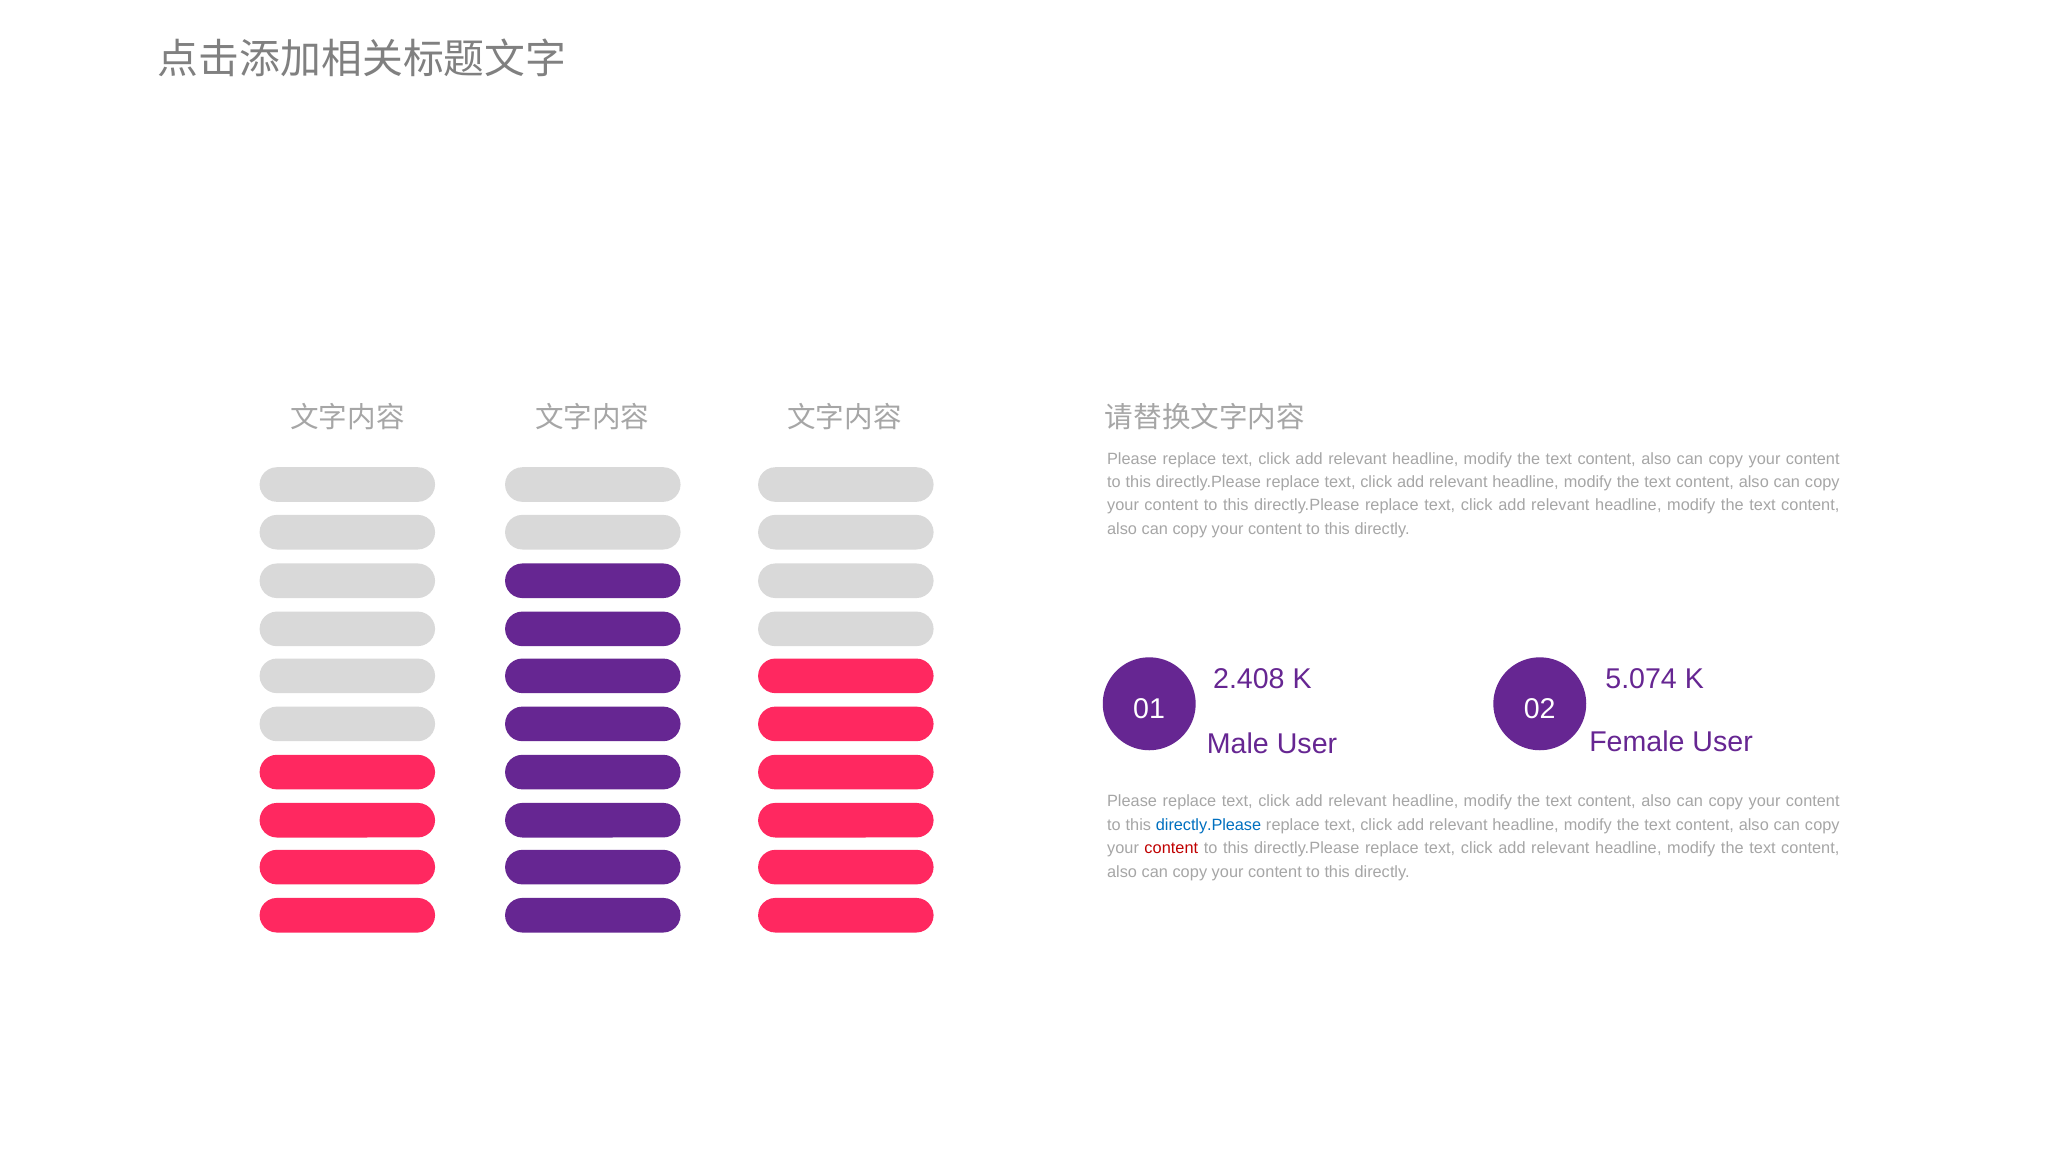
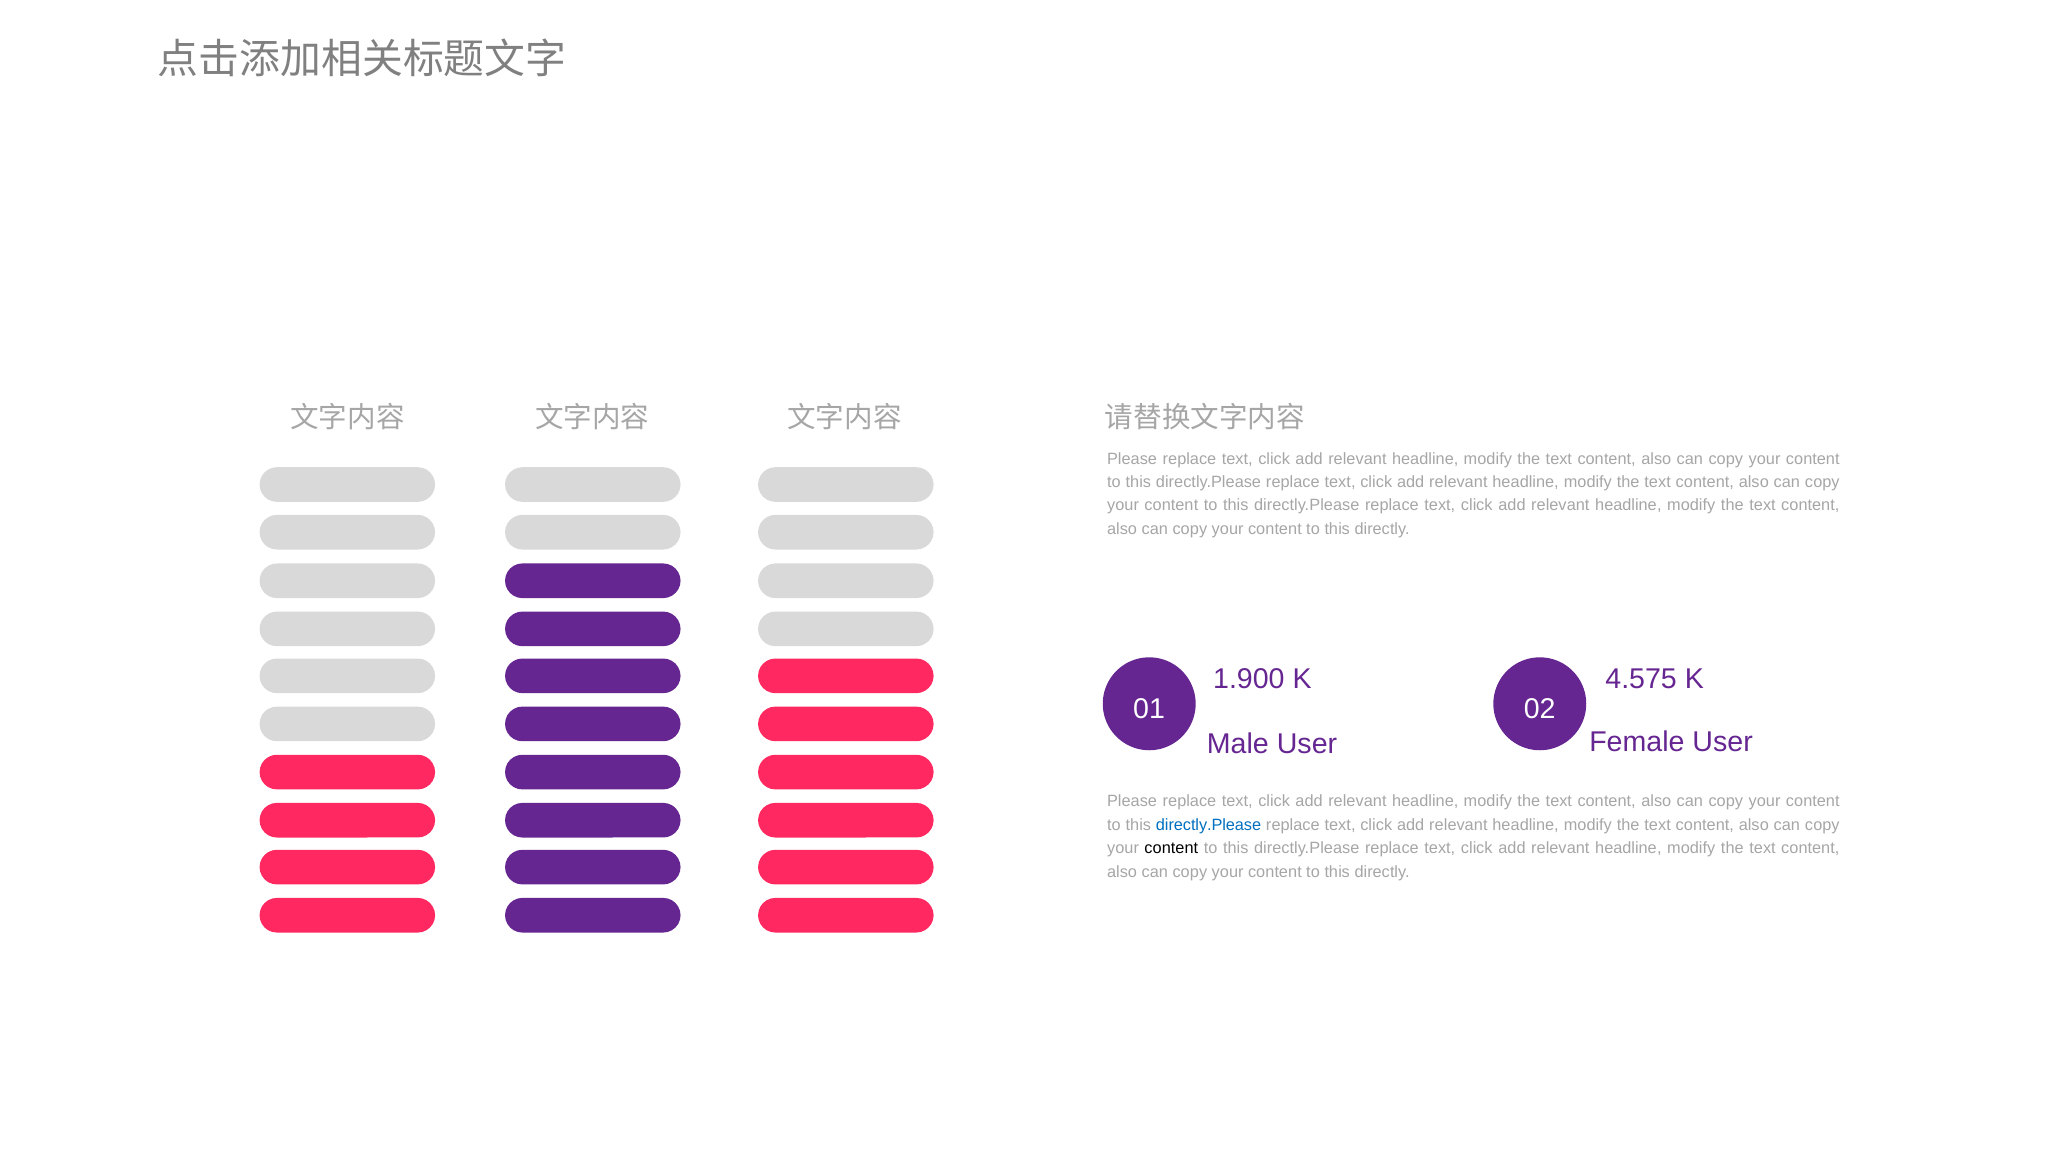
2.408: 2.408 -> 1.900
5.074: 5.074 -> 4.575
content at (1171, 848) colour: red -> black
